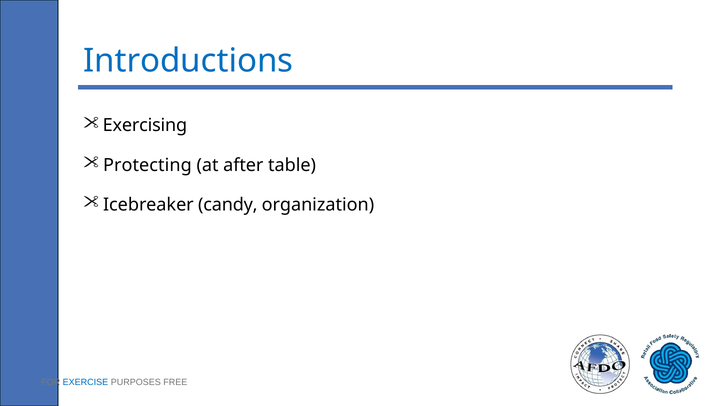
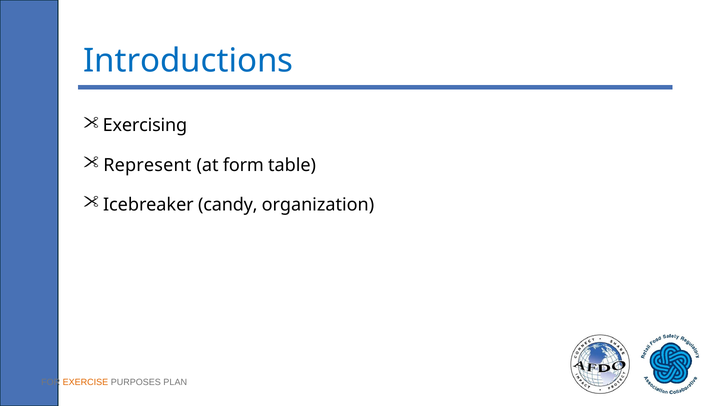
Protecting: Protecting -> Represent
after: after -> form
EXERCISE colour: blue -> orange
FREE: FREE -> PLAN
